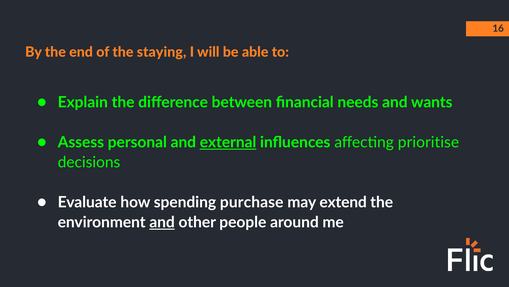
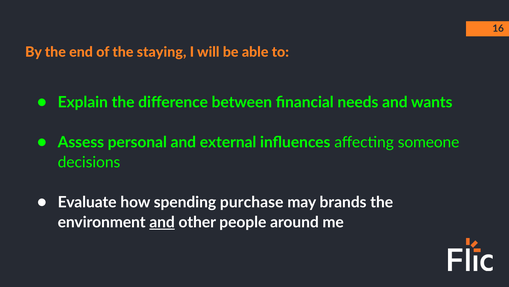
external underline: present -> none
prioritise: prioritise -> someone
extend: extend -> brands
